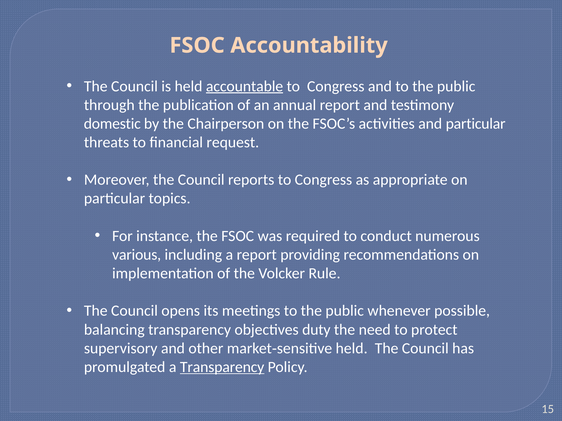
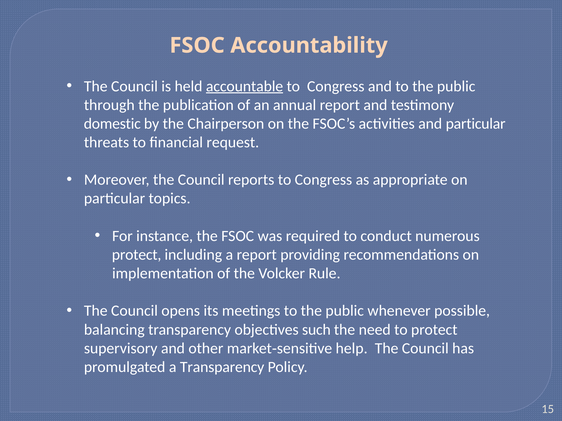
various at (137, 255): various -> protect
duty: duty -> such
held at (352, 349): held -> help
Transparency at (222, 367) underline: present -> none
